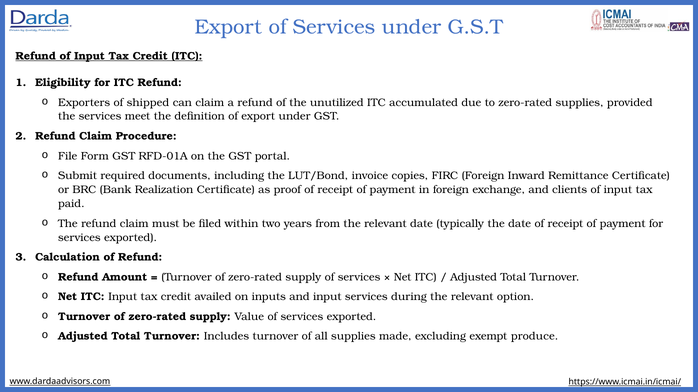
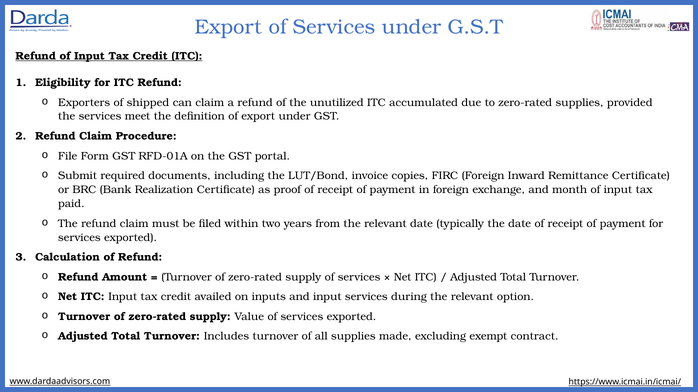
clients: clients -> month
produce: produce -> contract
